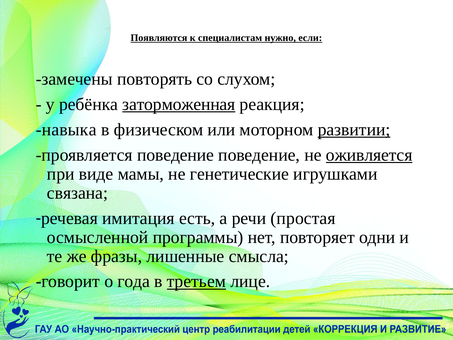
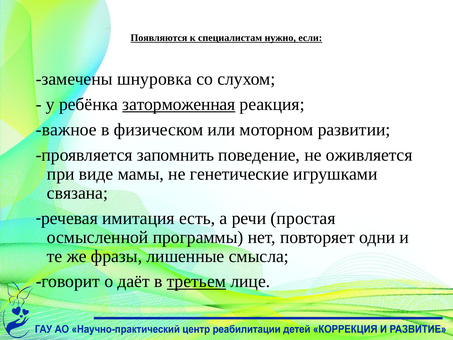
повторять: повторять -> шнуровка
навыка: навыка -> важное
развитии underline: present -> none
проявляется поведение: поведение -> запомнить
оживляется underline: present -> none
года: года -> даёт
